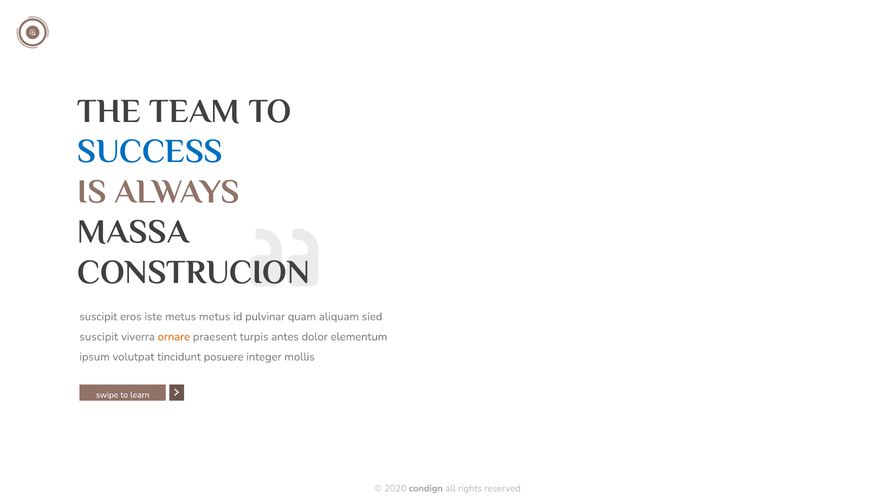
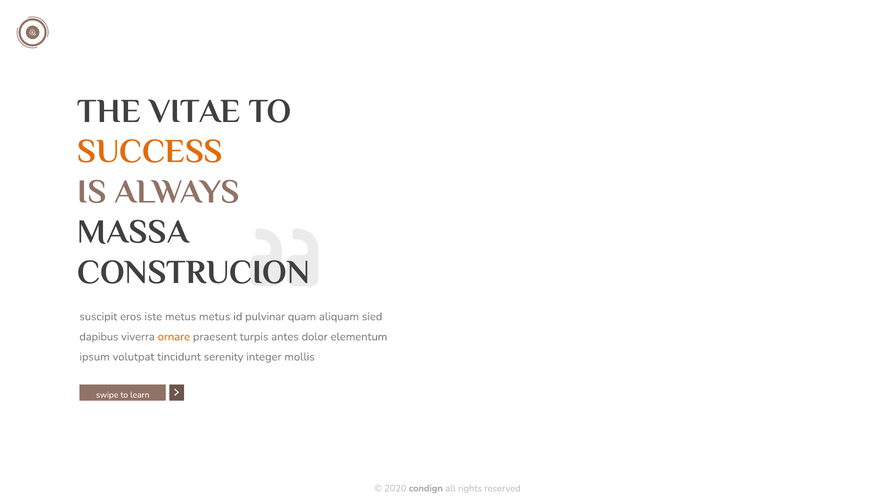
TEAM: TEAM -> VITAE
SUCCESS colour: blue -> orange
suscipit at (99, 337): suscipit -> dapibus
posuere: posuere -> serenity
